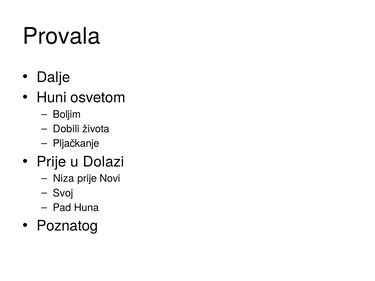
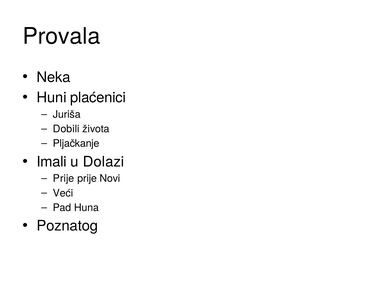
Dalje: Dalje -> Neka
osvetom: osvetom -> plaćenici
Boljim: Boljim -> Juriša
Prije at (51, 162): Prije -> Imali
Niza at (64, 179): Niza -> Prije
Svoj: Svoj -> Veći
